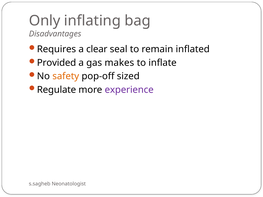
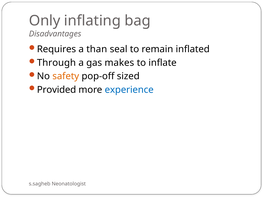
clear: clear -> than
Provided: Provided -> Through
Regulate: Regulate -> Provided
experience colour: purple -> blue
